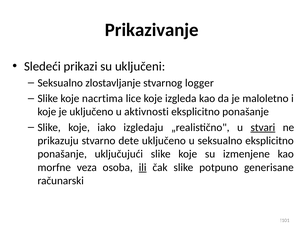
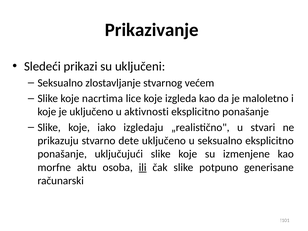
logger: logger -> većem
stvari underline: present -> none
veza: veza -> aktu
